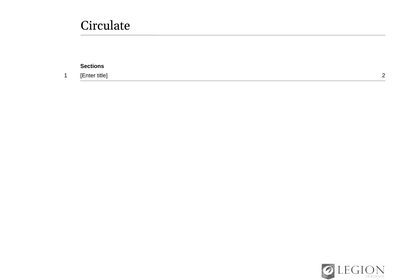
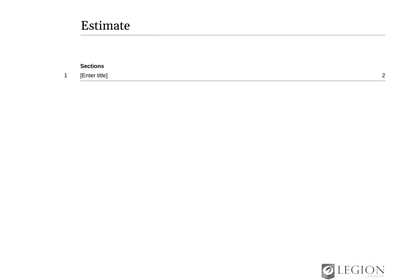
Circulate: Circulate -> Estimate
